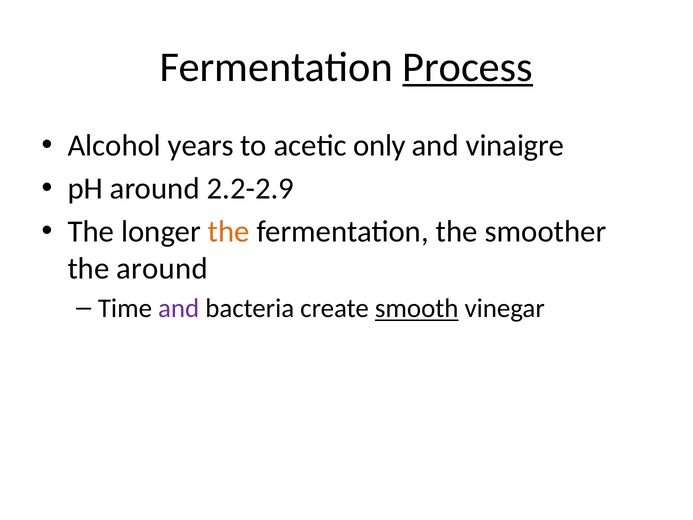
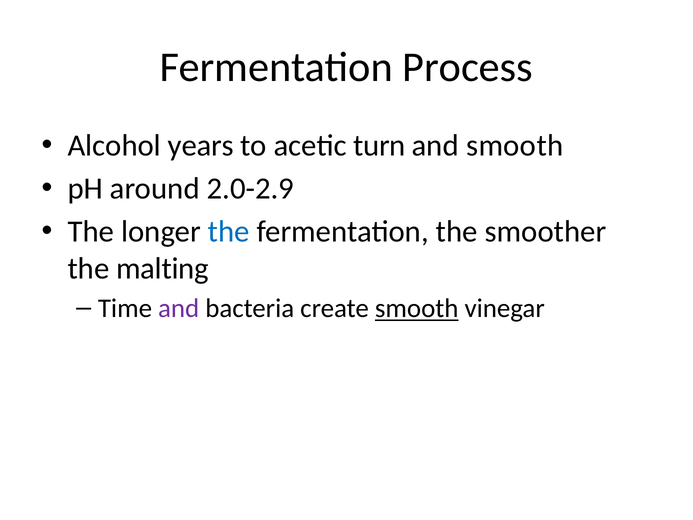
Process underline: present -> none
only: only -> turn
and vinaigre: vinaigre -> smooth
2.2-2.9: 2.2-2.9 -> 2.0-2.9
the at (229, 232) colour: orange -> blue
the around: around -> malting
